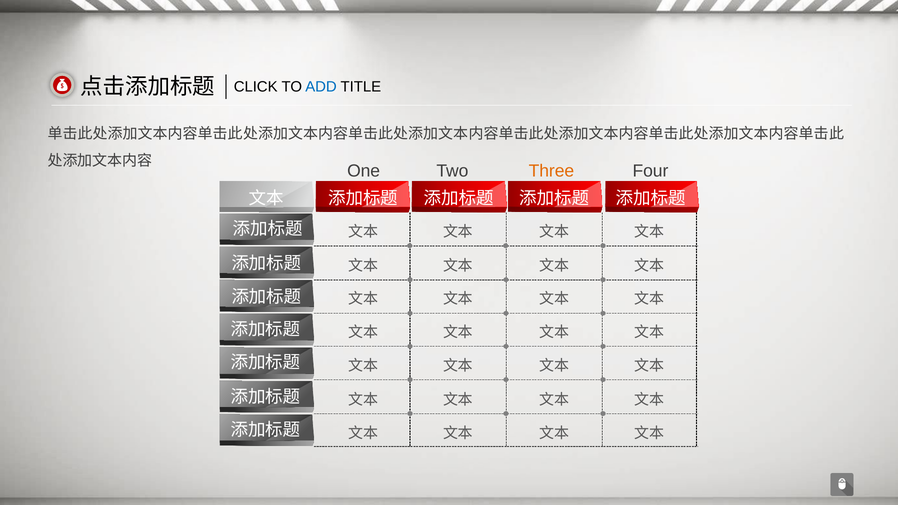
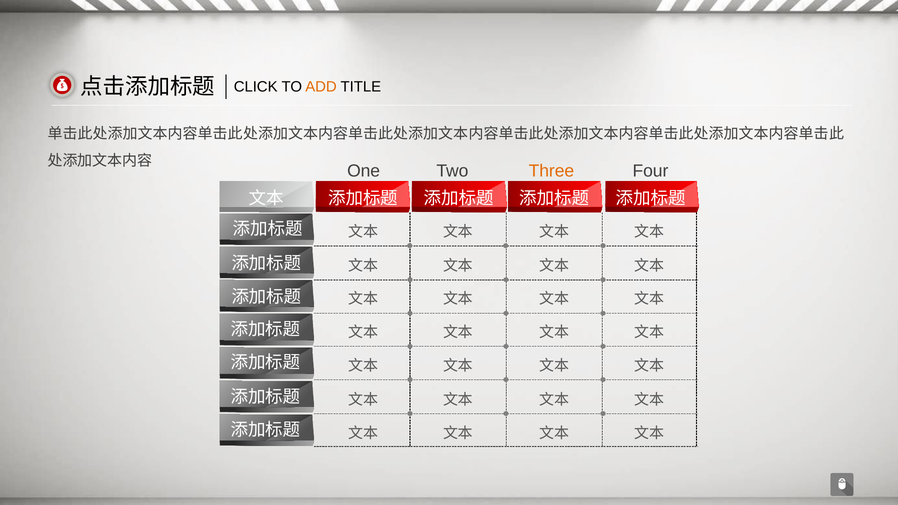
ADD colour: blue -> orange
